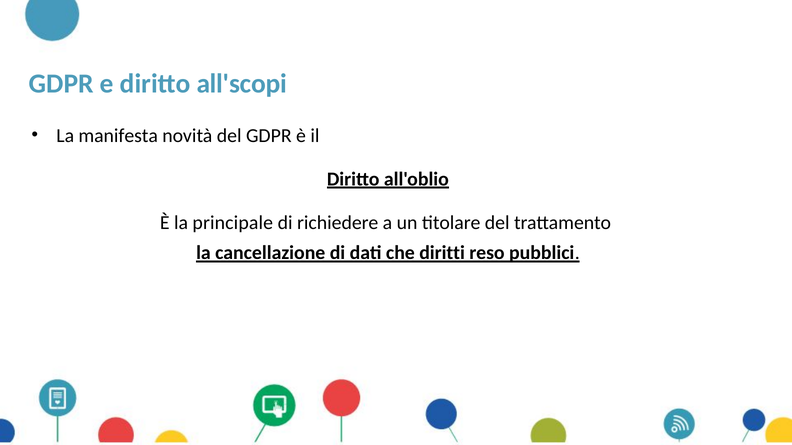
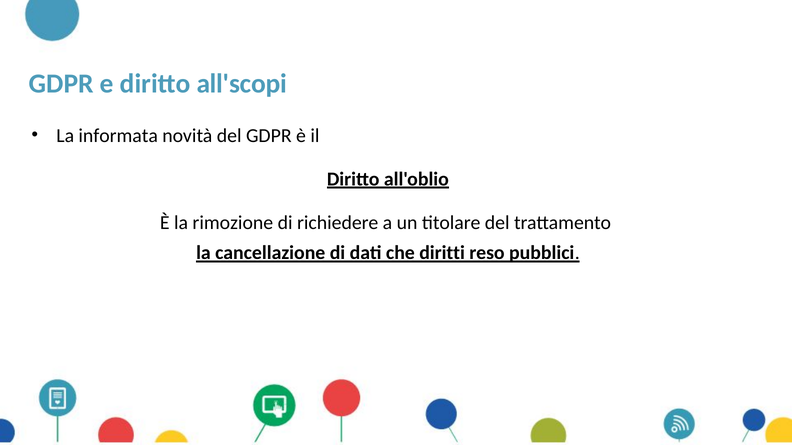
manifesta: manifesta -> informata
principale: principale -> rimozione
